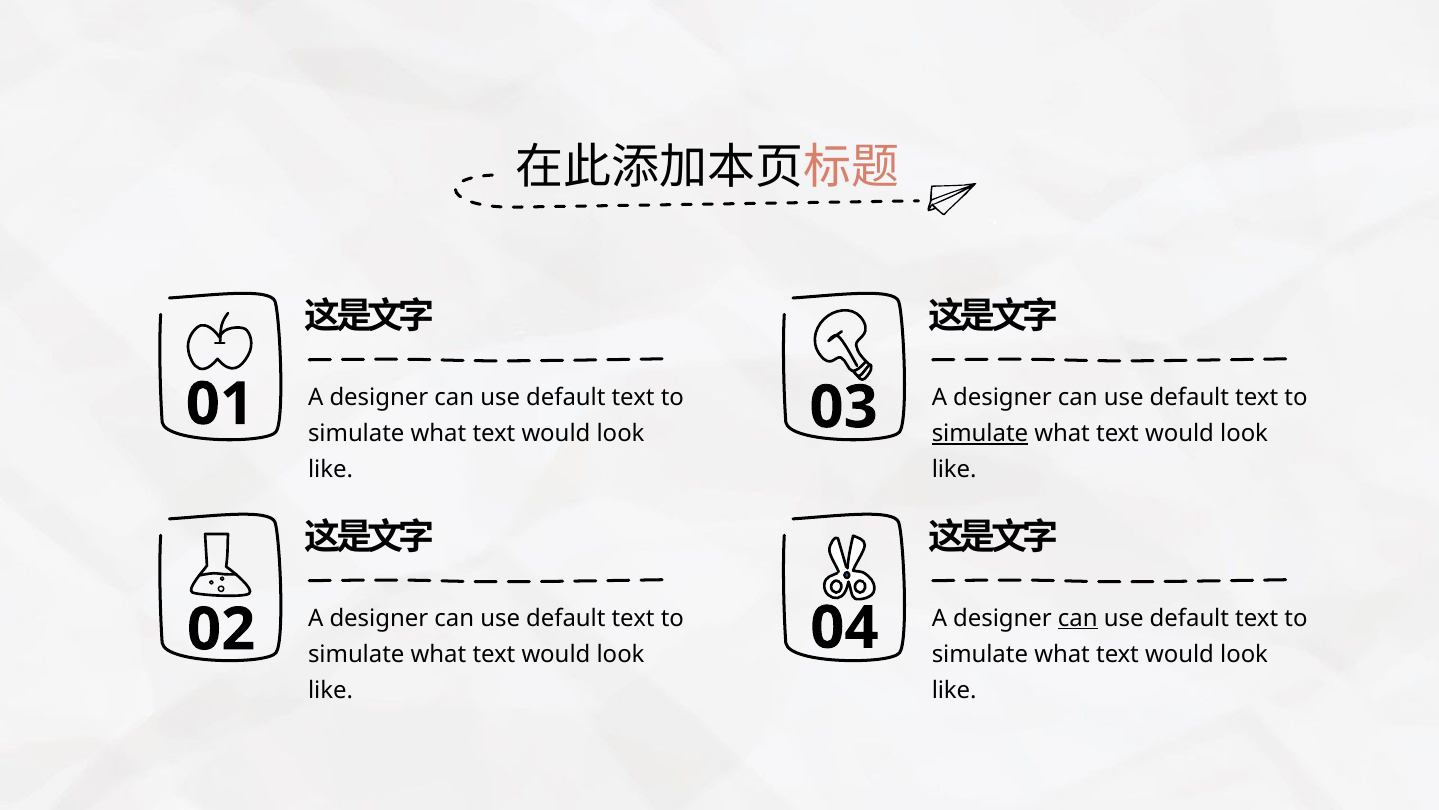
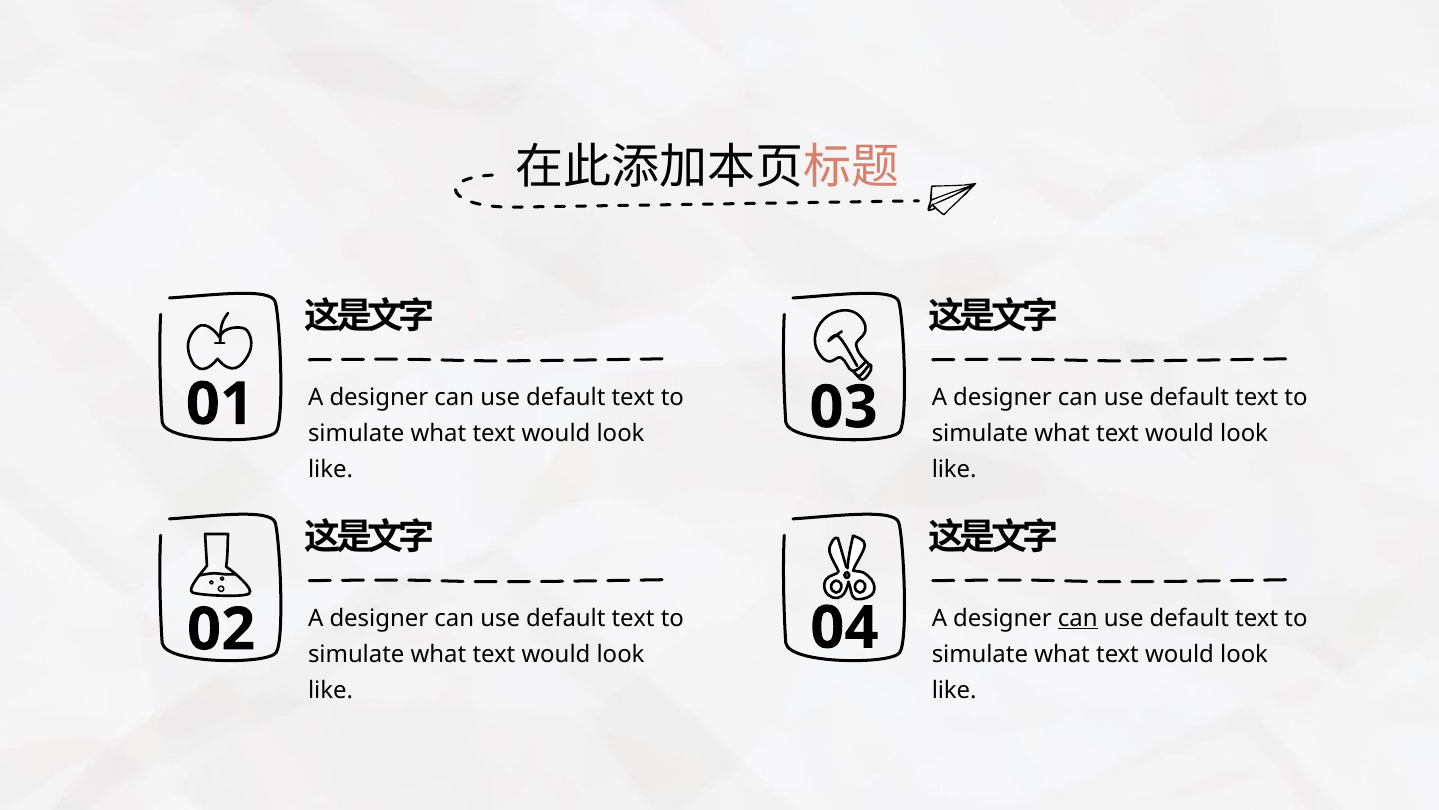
simulate at (980, 433) underline: present -> none
